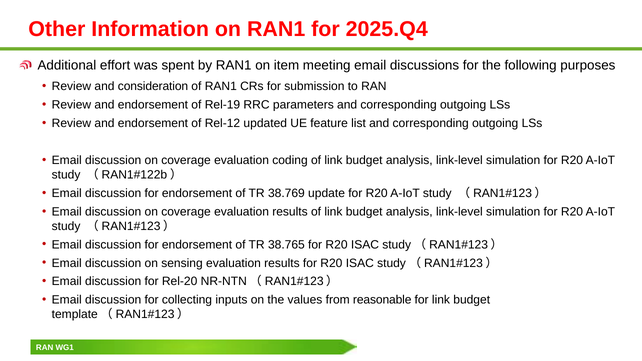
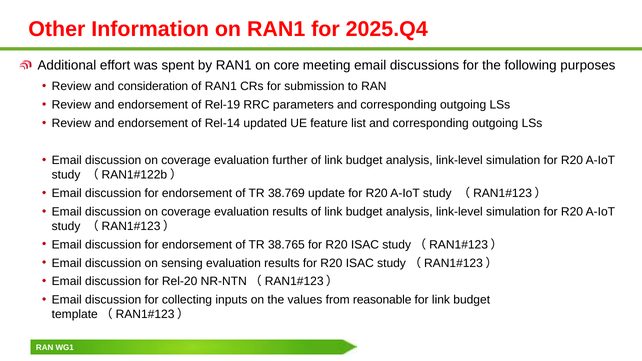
item: item -> core
Rel-12: Rel-12 -> Rel-14
coding: coding -> further
